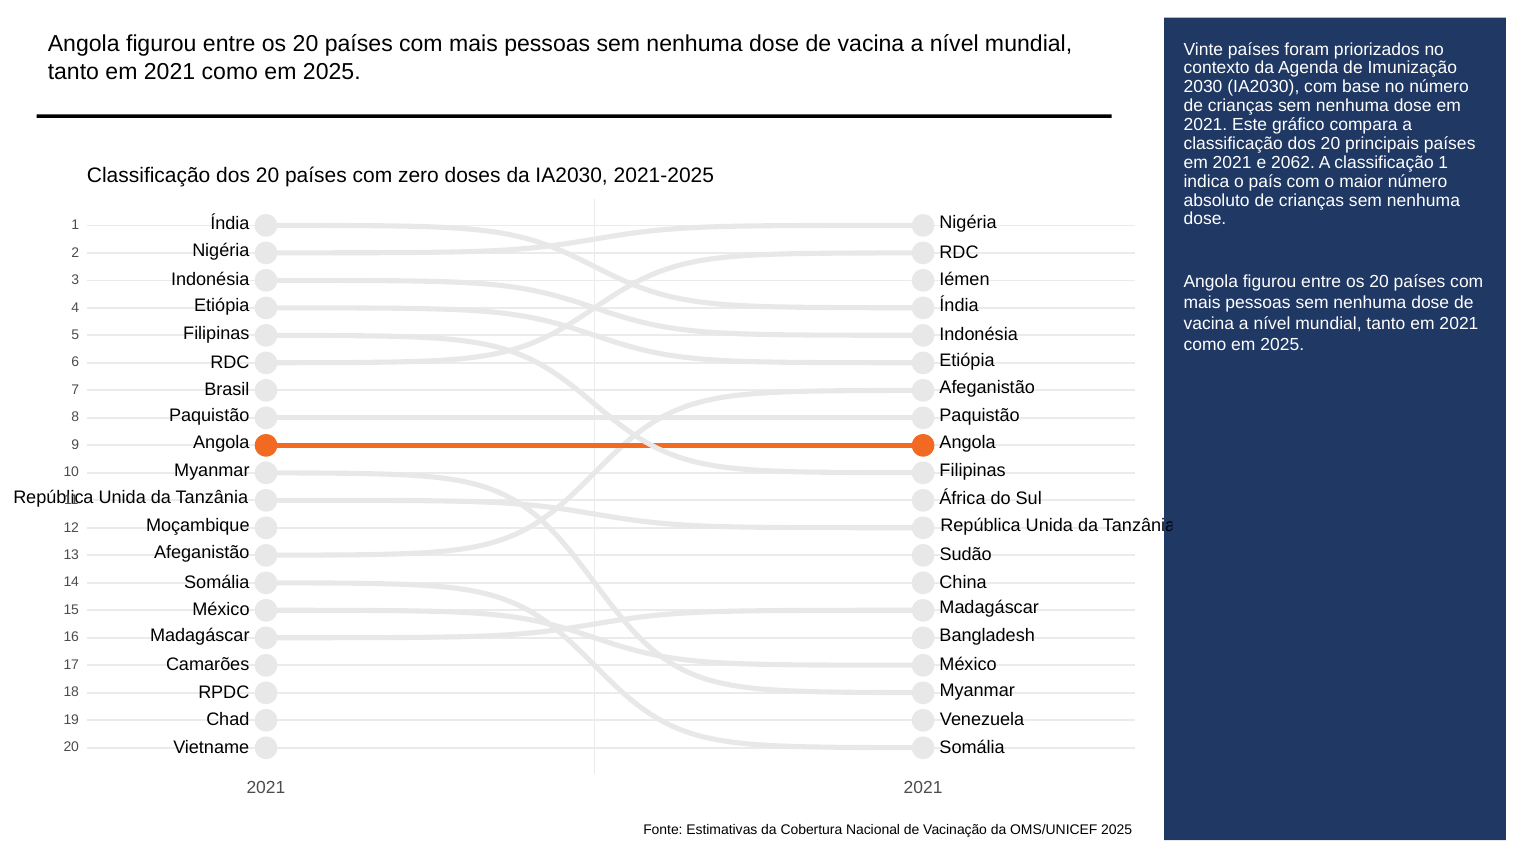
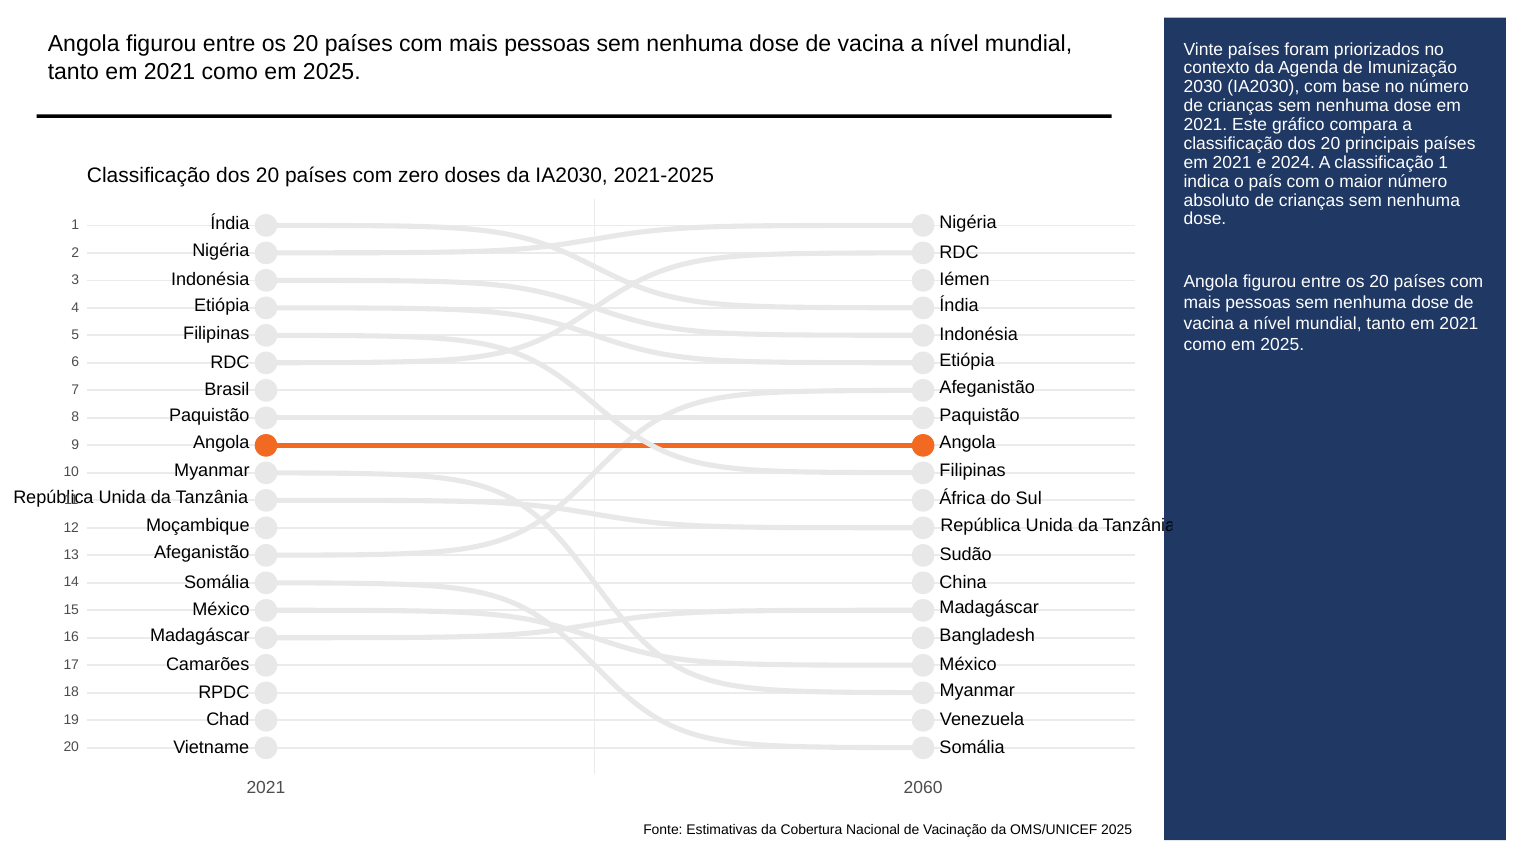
2062: 2062 -> 2024
2021 2021: 2021 -> 2060
